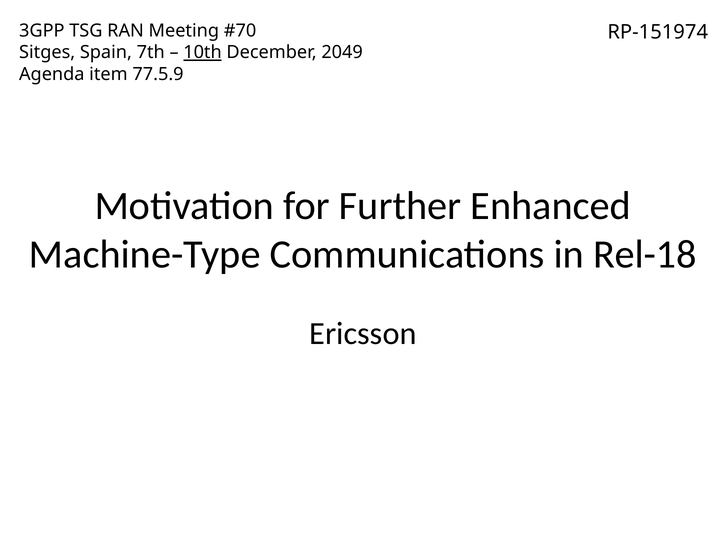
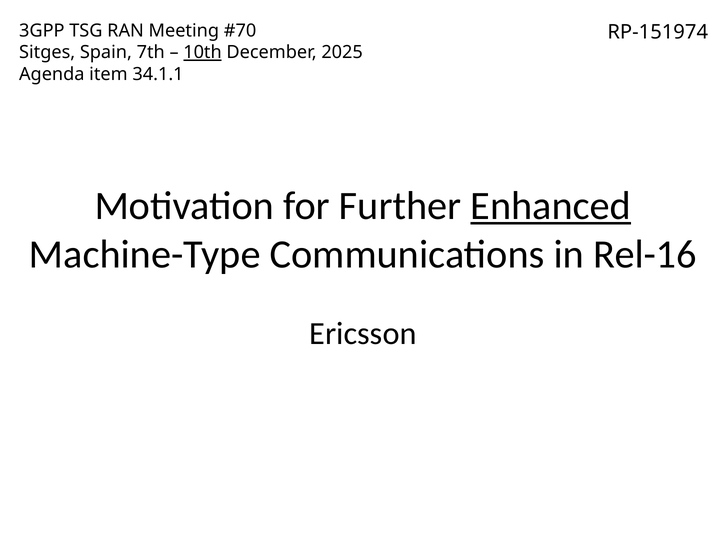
2049: 2049 -> 2025
77.5.9: 77.5.9 -> 34.1.1
Enhanced underline: none -> present
Rel-18: Rel-18 -> Rel-16
